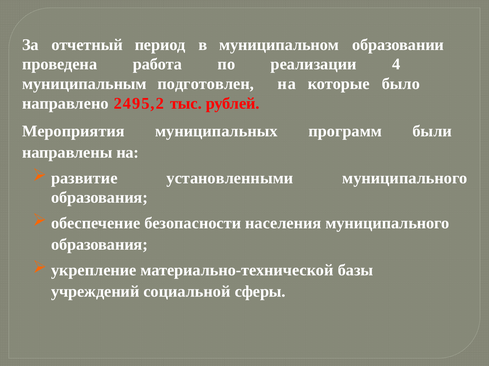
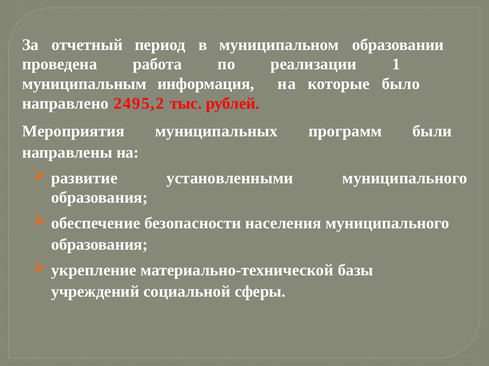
4: 4 -> 1
подготовлен: подготовлен -> информация
